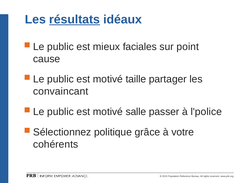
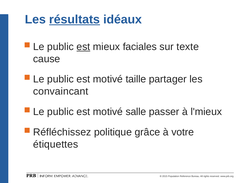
est at (83, 47) underline: none -> present
point: point -> texte
l'police: l'police -> l'mieux
Sélectionnez: Sélectionnez -> Réfléchissez
cohérents: cohérents -> étiquettes
